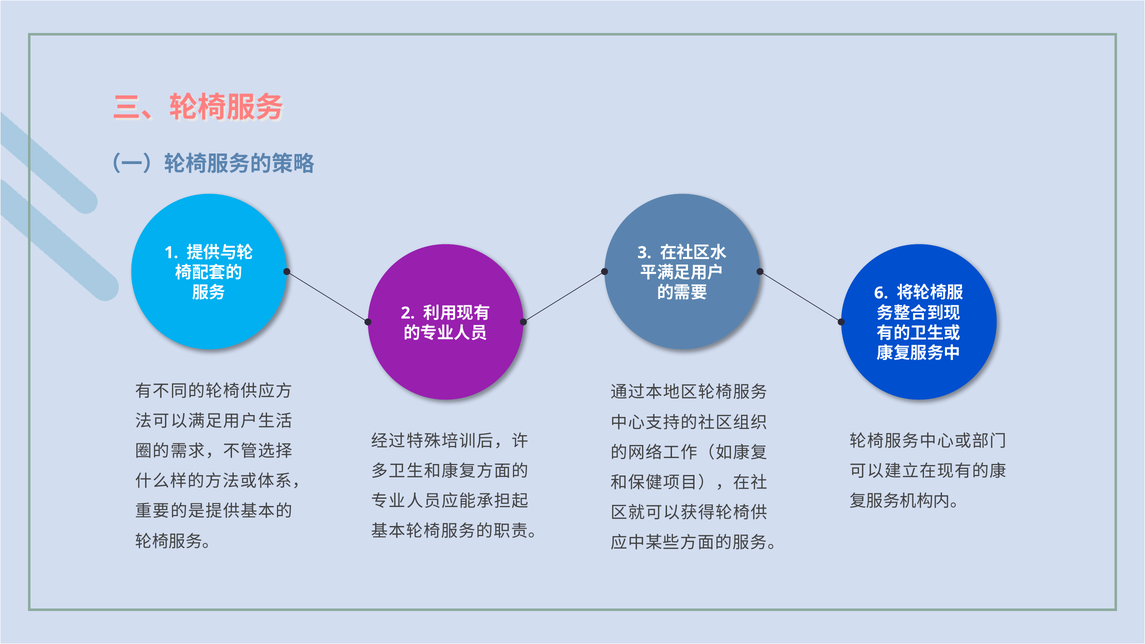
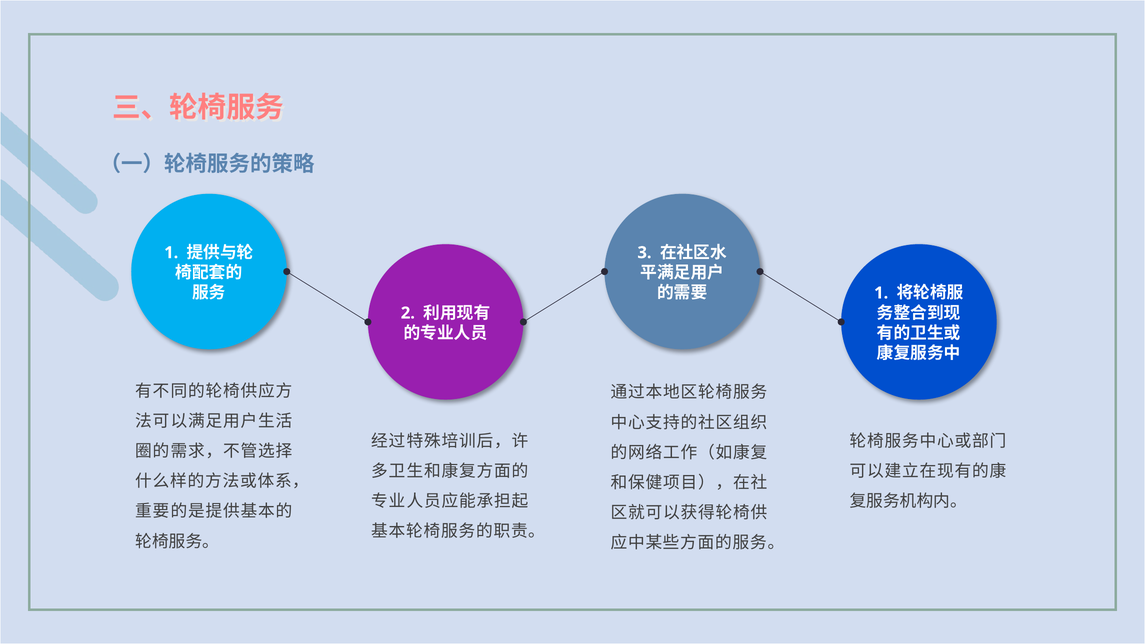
6 at (881, 293): 6 -> 1
